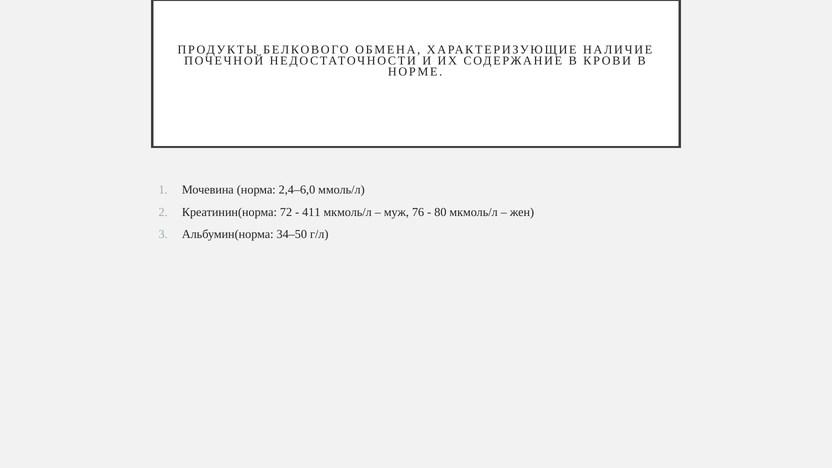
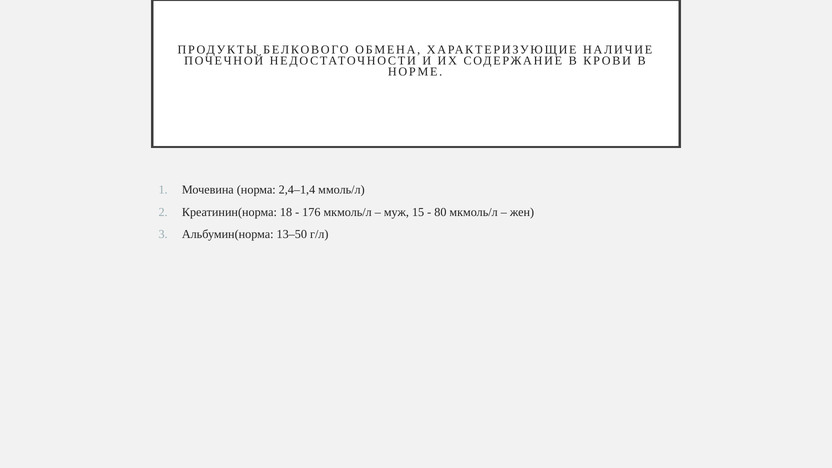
2,4–6,0: 2,4–6,0 -> 2,4–1,4
72: 72 -> 18
411: 411 -> 176
76: 76 -> 15
34–50: 34–50 -> 13–50
